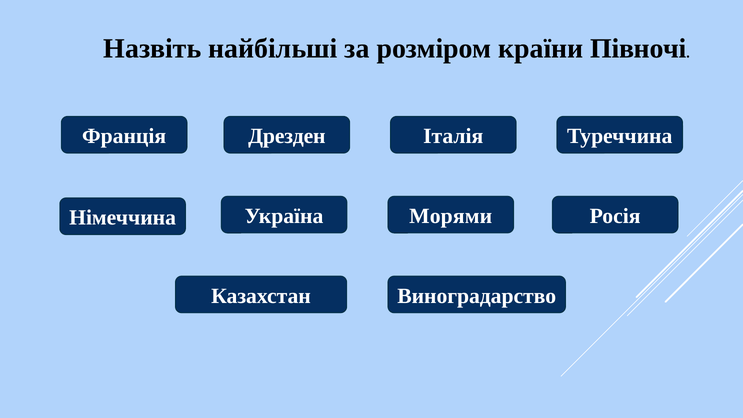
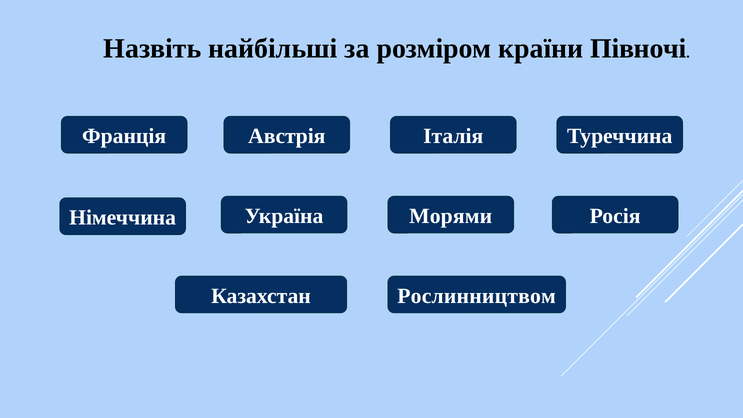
Дрезден: Дрезден -> Австрія
Виноградарство: Виноградарство -> Рослинництвом
